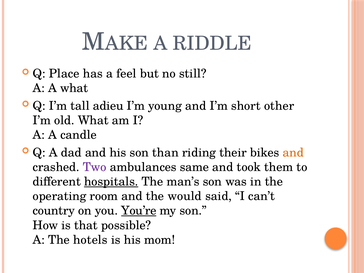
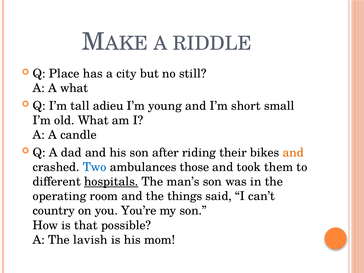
feel: feel -> city
other: other -> small
than: than -> after
Two colour: purple -> blue
same: same -> those
would: would -> things
You’re underline: present -> none
hotels: hotels -> lavish
